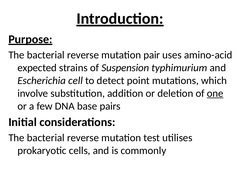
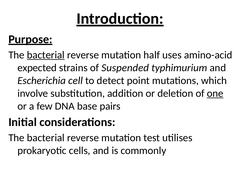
bacterial at (46, 55) underline: none -> present
pair: pair -> half
Suspension: Suspension -> Suspended
